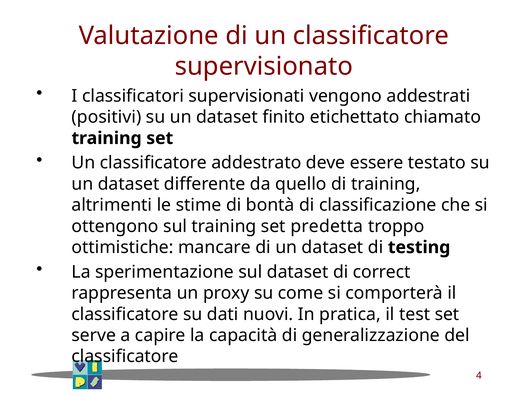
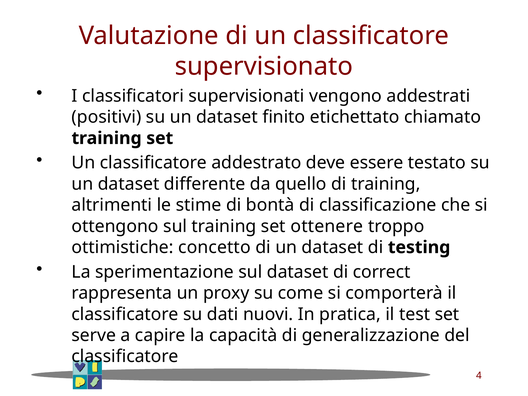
predetta: predetta -> ottenere
mancare: mancare -> concetto
